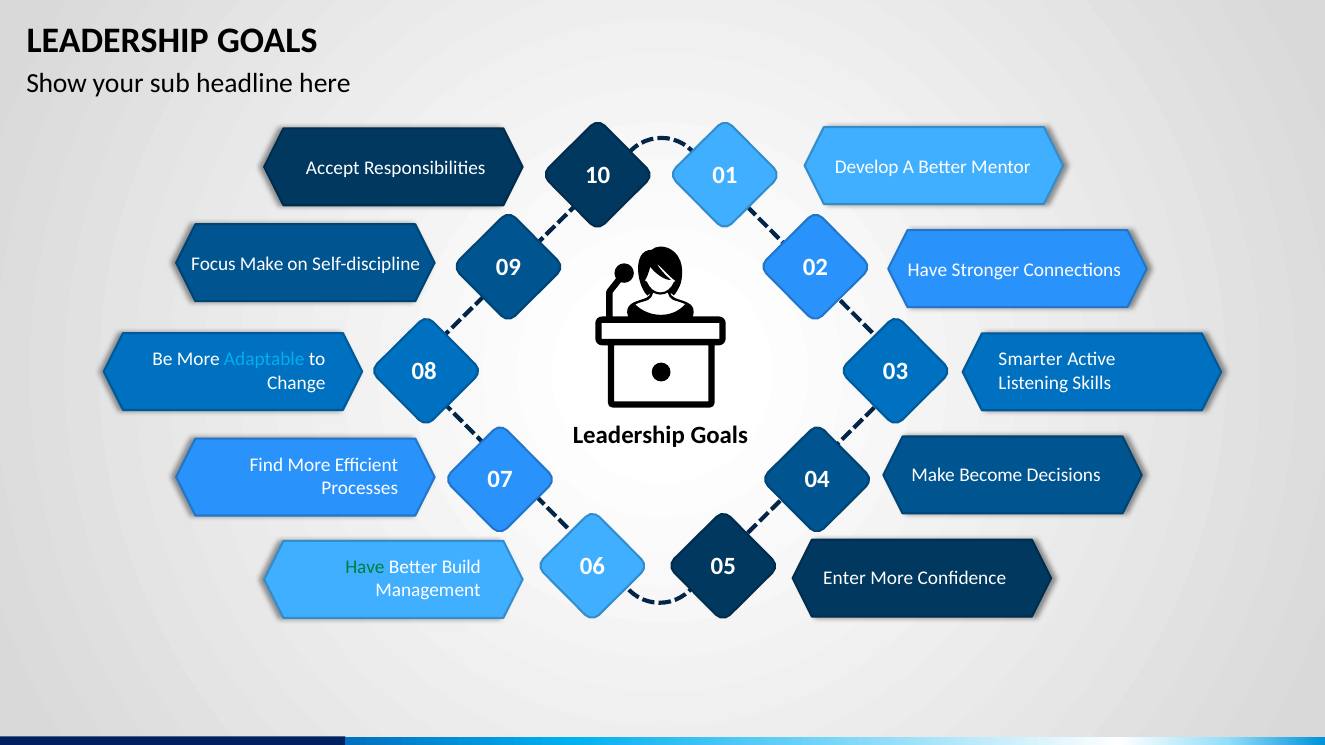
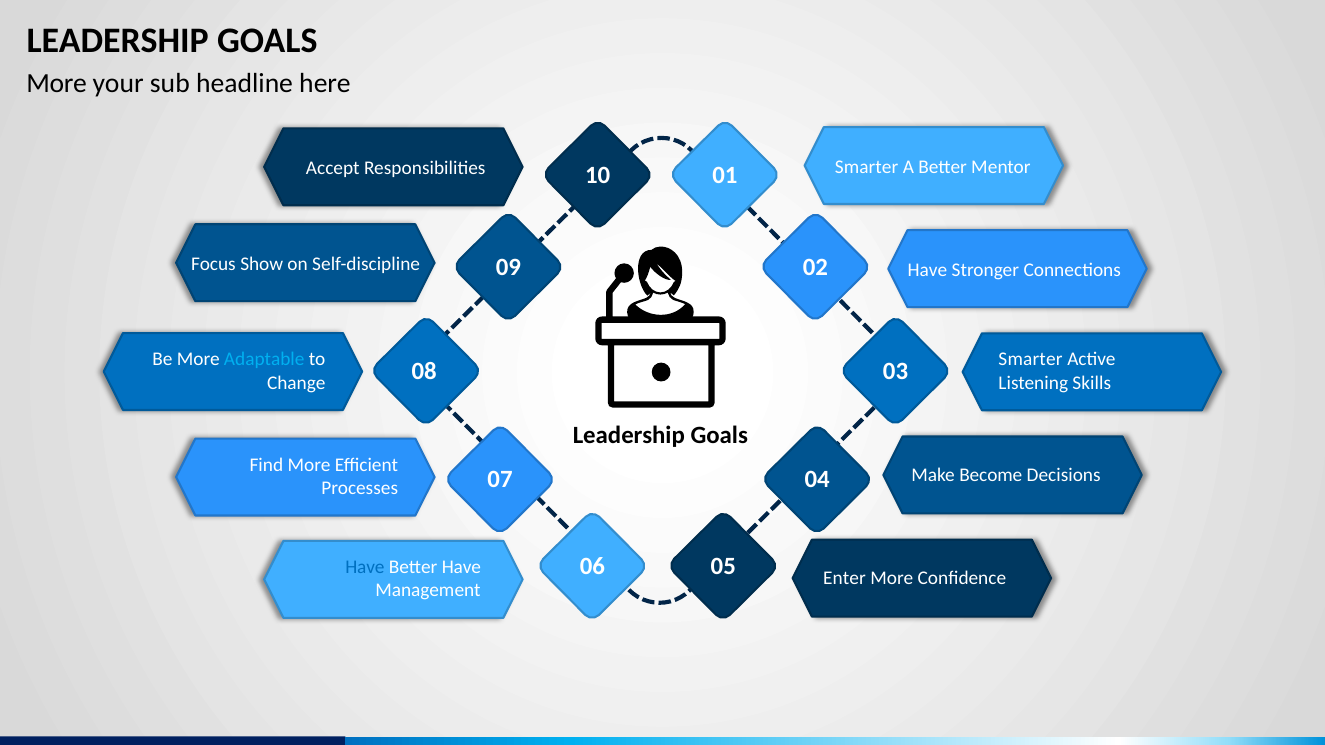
Show at (57, 83): Show -> More
10 Develop: Develop -> Smarter
Focus Make: Make -> Show
Have at (365, 567) colour: green -> blue
Better Build: Build -> Have
